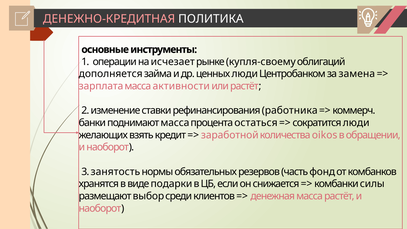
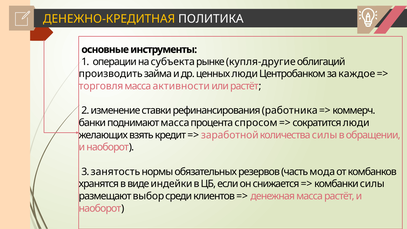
ДЕНЕЖНО-КРЕДИТНАЯ colour: pink -> yellow
исчезает: исчезает -> субъекта
купля-своему: купля-своему -> купля-другие
дополняется: дополняется -> производить
замена: замена -> каждое
зарплата: зарплата -> торговля
остаться: остаться -> спросом
количества oikos: oikos -> силы
фонд: фонд -> мода
подарки: подарки -> индейки
